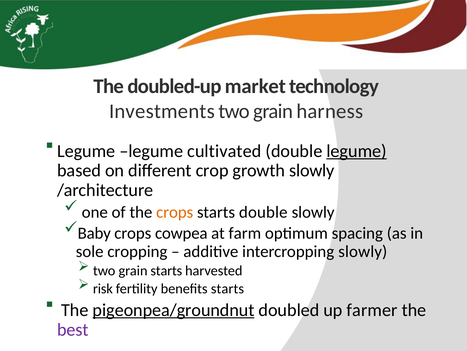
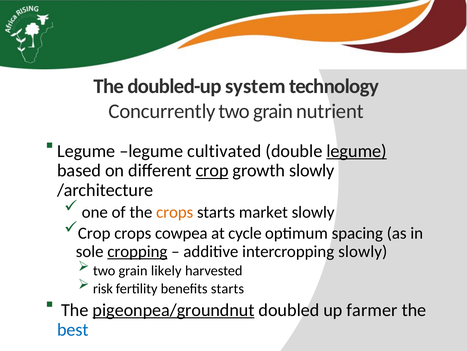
market: market -> system
Investments: Investments -> Concurrently
harness: harness -> nutrient
crop at (212, 170) underline: none -> present
starts double: double -> market
Baby at (94, 233): Baby -> Crop
farm: farm -> cycle
cropping underline: none -> present
grain starts: starts -> likely
best colour: purple -> blue
